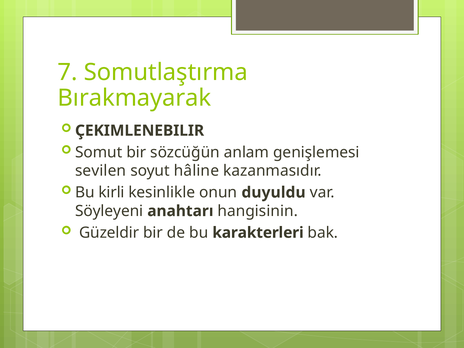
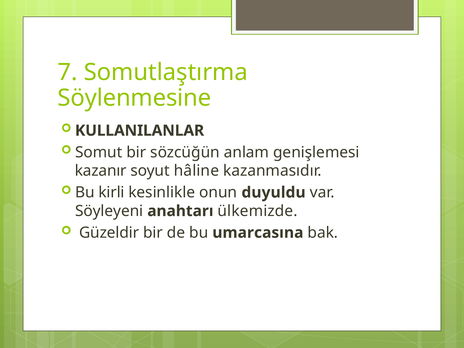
Bırakmayarak: Bırakmayarak -> Söylenmesine
ÇEKIMLENEBILIR: ÇEKIMLENEBILIR -> KULLANILANLAR
sevilen: sevilen -> kazanır
hangisinin: hangisinin -> ülkemizde
karakterleri: karakterleri -> umarcasına
